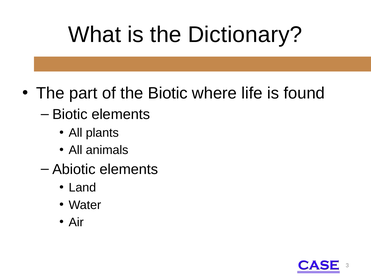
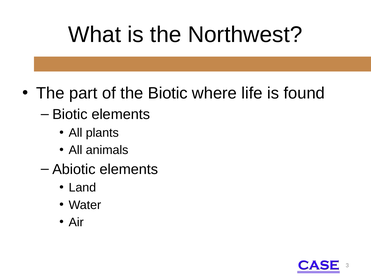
Dictionary: Dictionary -> Northwest
